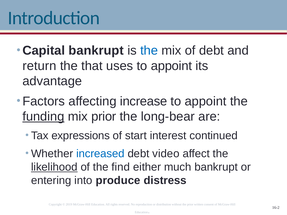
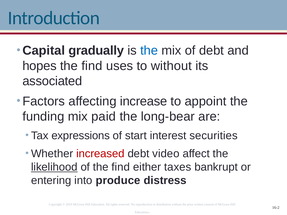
Capital bankrupt: bankrupt -> gradually
return: return -> hopes
that at (92, 66): that -> find
uses to appoint: appoint -> without
advantage: advantage -> associated
funding underline: present -> none
mix prior: prior -> paid
continued: continued -> securities
increased colour: blue -> red
much: much -> taxes
